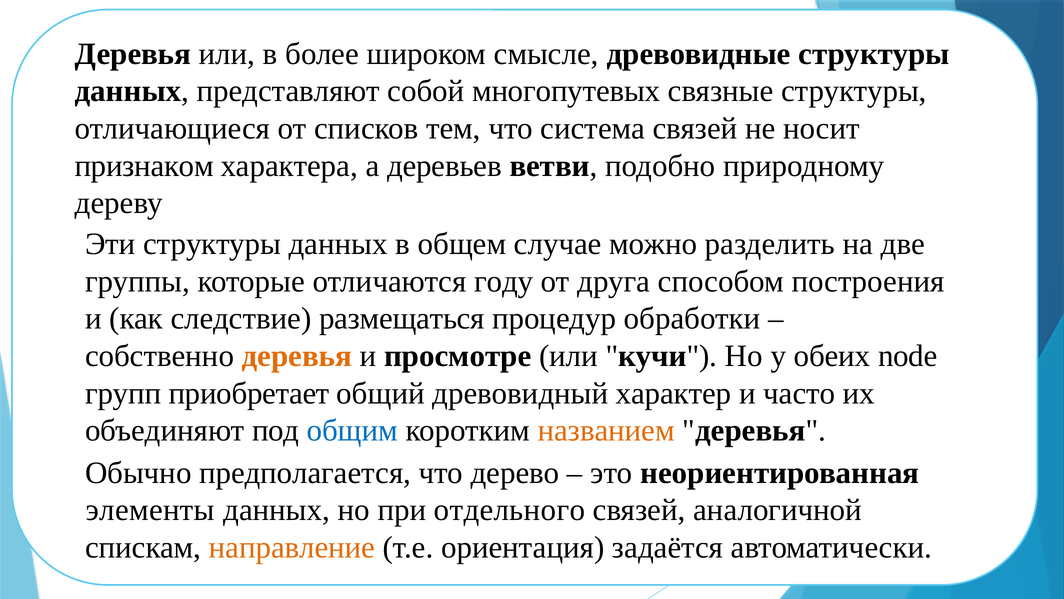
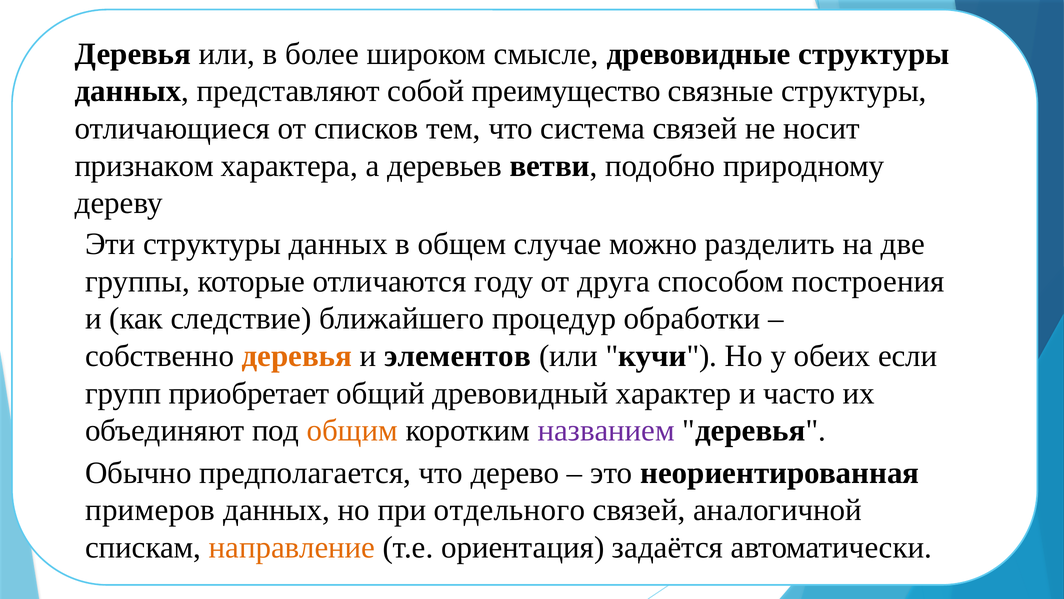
многопутевых: многопутевых -> преимущество
размещаться: размещаться -> ближайшего
просмотре: просмотре -> элементов
node: node -> если
общим colour: blue -> orange
названием colour: orange -> purple
элементы: элементы -> примеров
